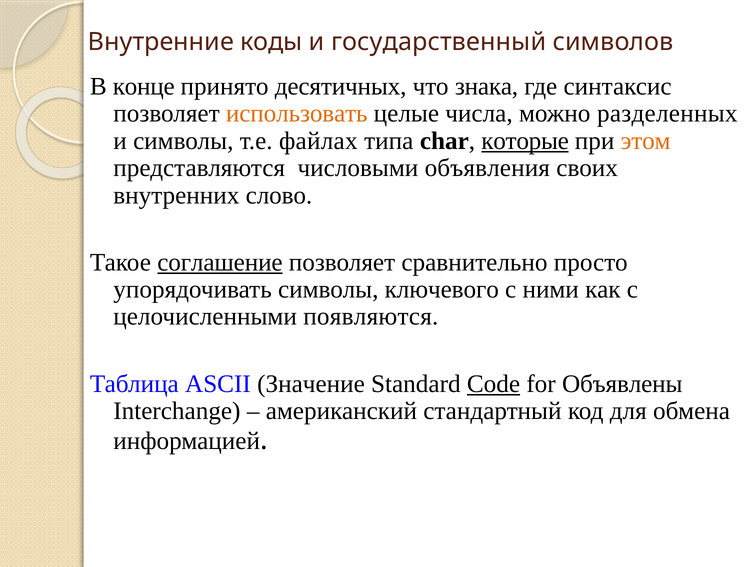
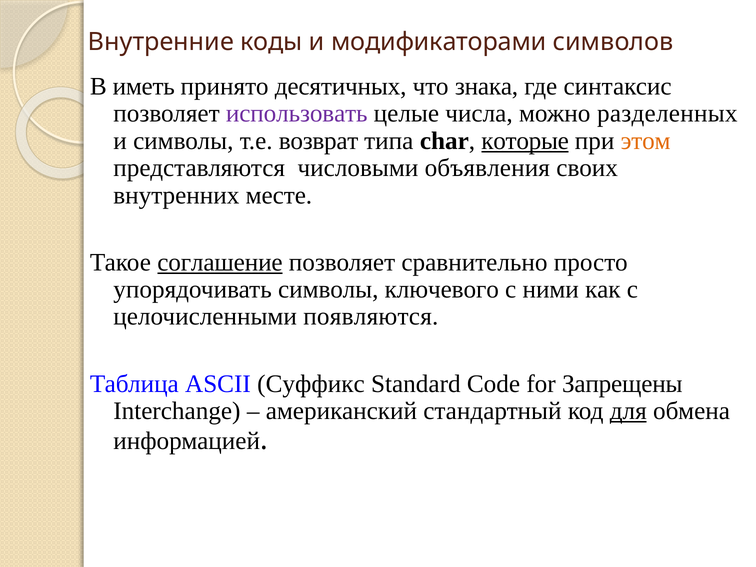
государственный: государственный -> модификаторами
конце: конце -> иметь
использовать colour: orange -> purple
файлах: файлах -> возврат
слово: слово -> месте
Значение: Значение -> Суффикс
Code underline: present -> none
Объявлены: Объявлены -> Запрещены
для underline: none -> present
